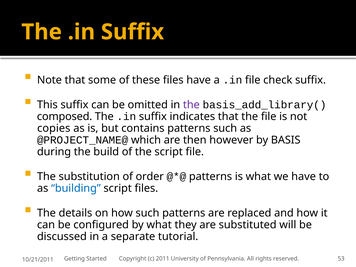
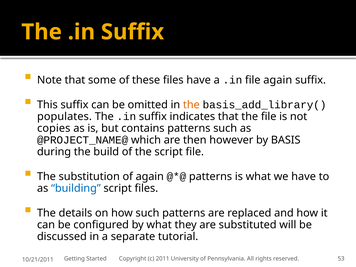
file check: check -> again
the at (191, 105) colour: purple -> orange
composed: composed -> populates
of order: order -> again
